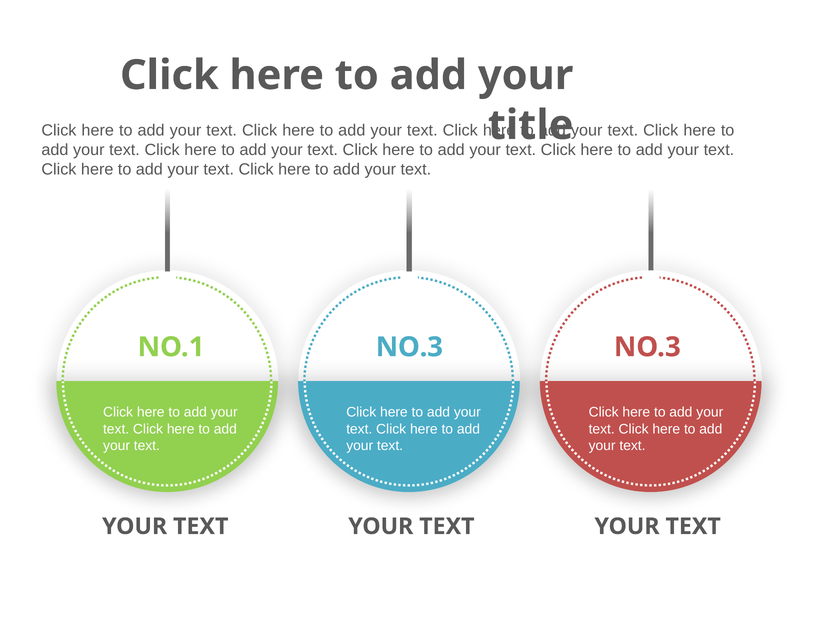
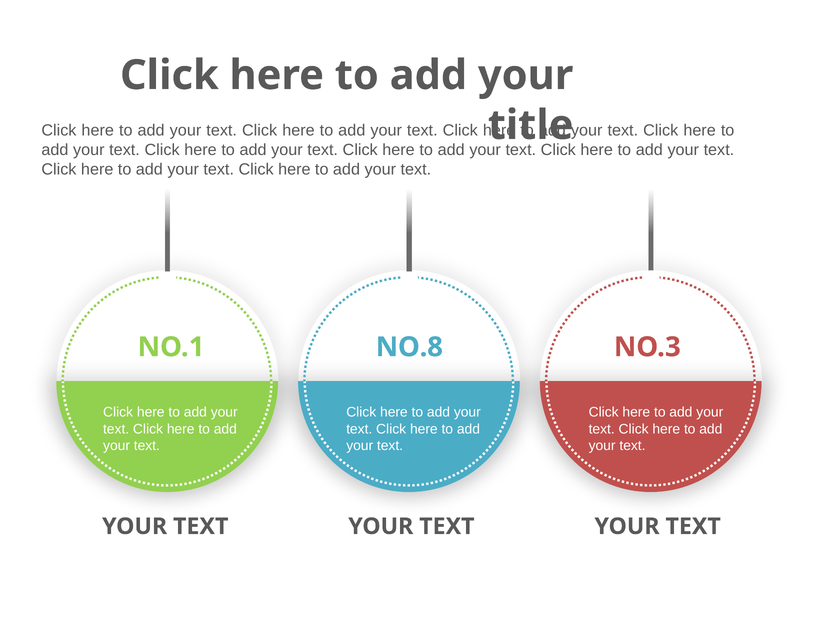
NO.1 NO.3: NO.3 -> NO.8
